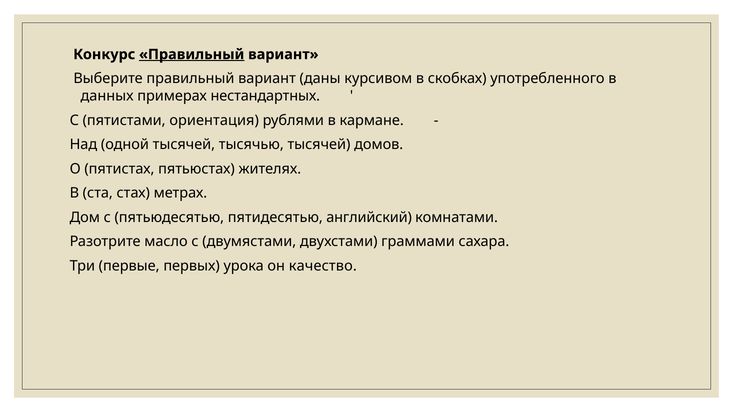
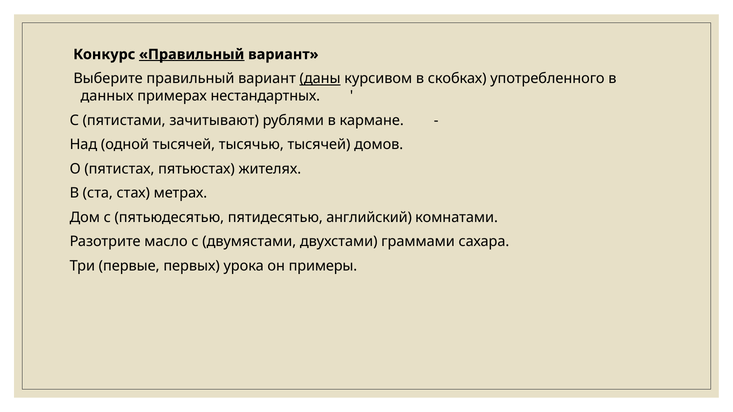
даны underline: none -> present
ориентация: ориентация -> зачитывают
качество: качество -> примеры
